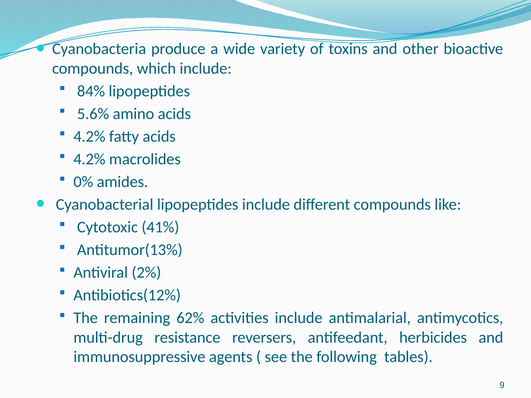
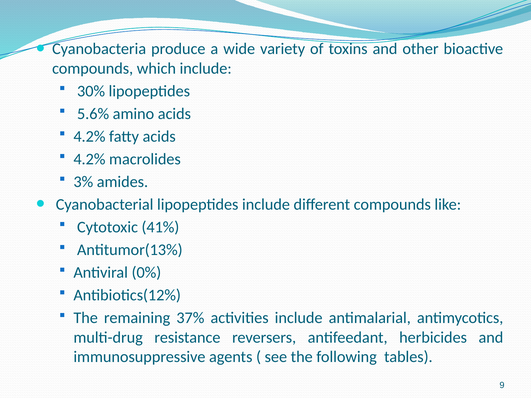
84%: 84% -> 30%
0%: 0% -> 3%
2%: 2% -> 0%
62%: 62% -> 37%
